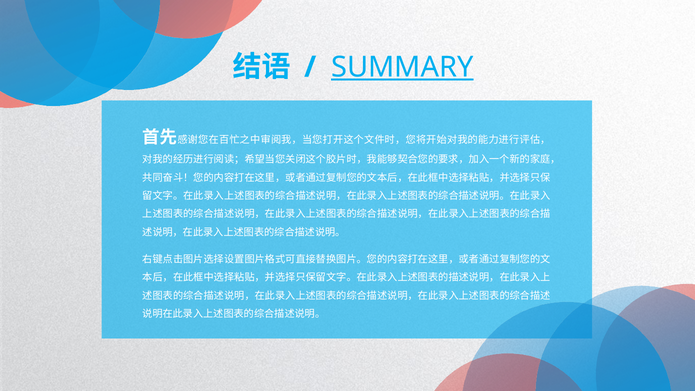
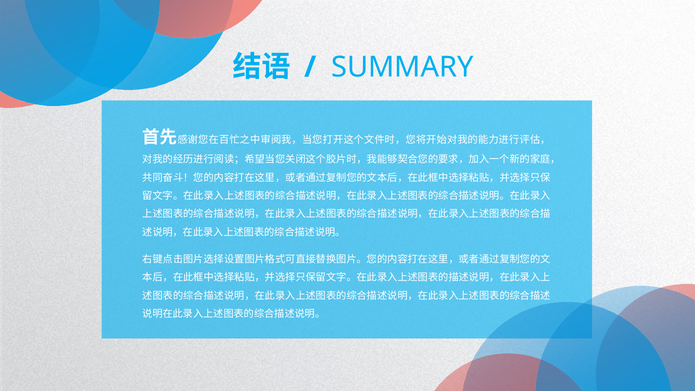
SUMMARY underline: present -> none
